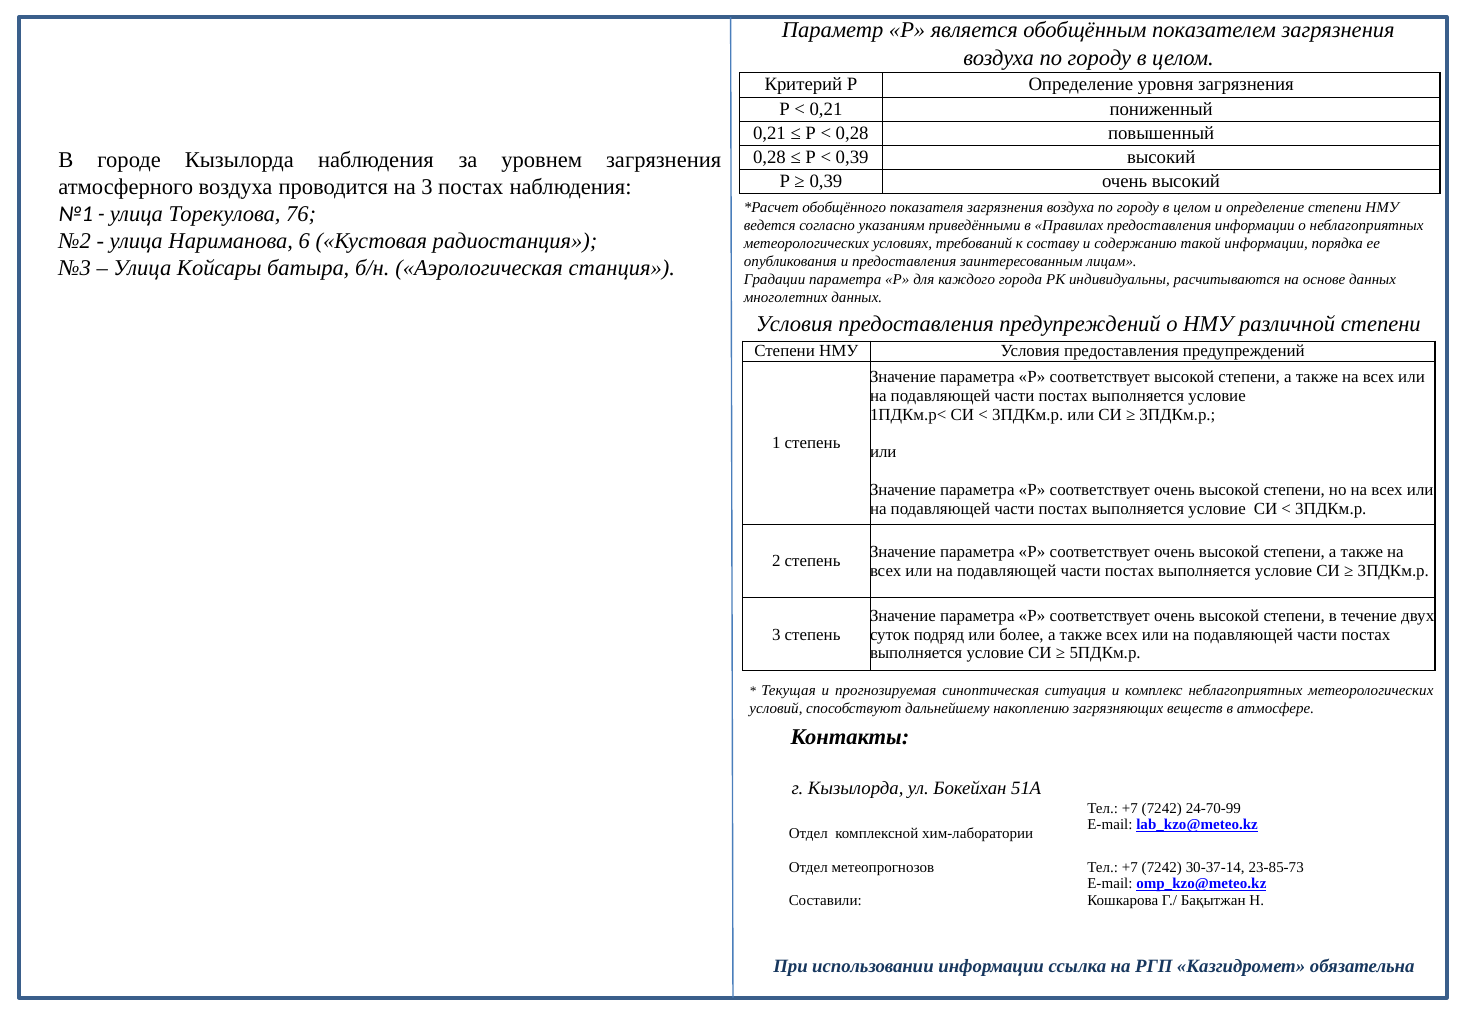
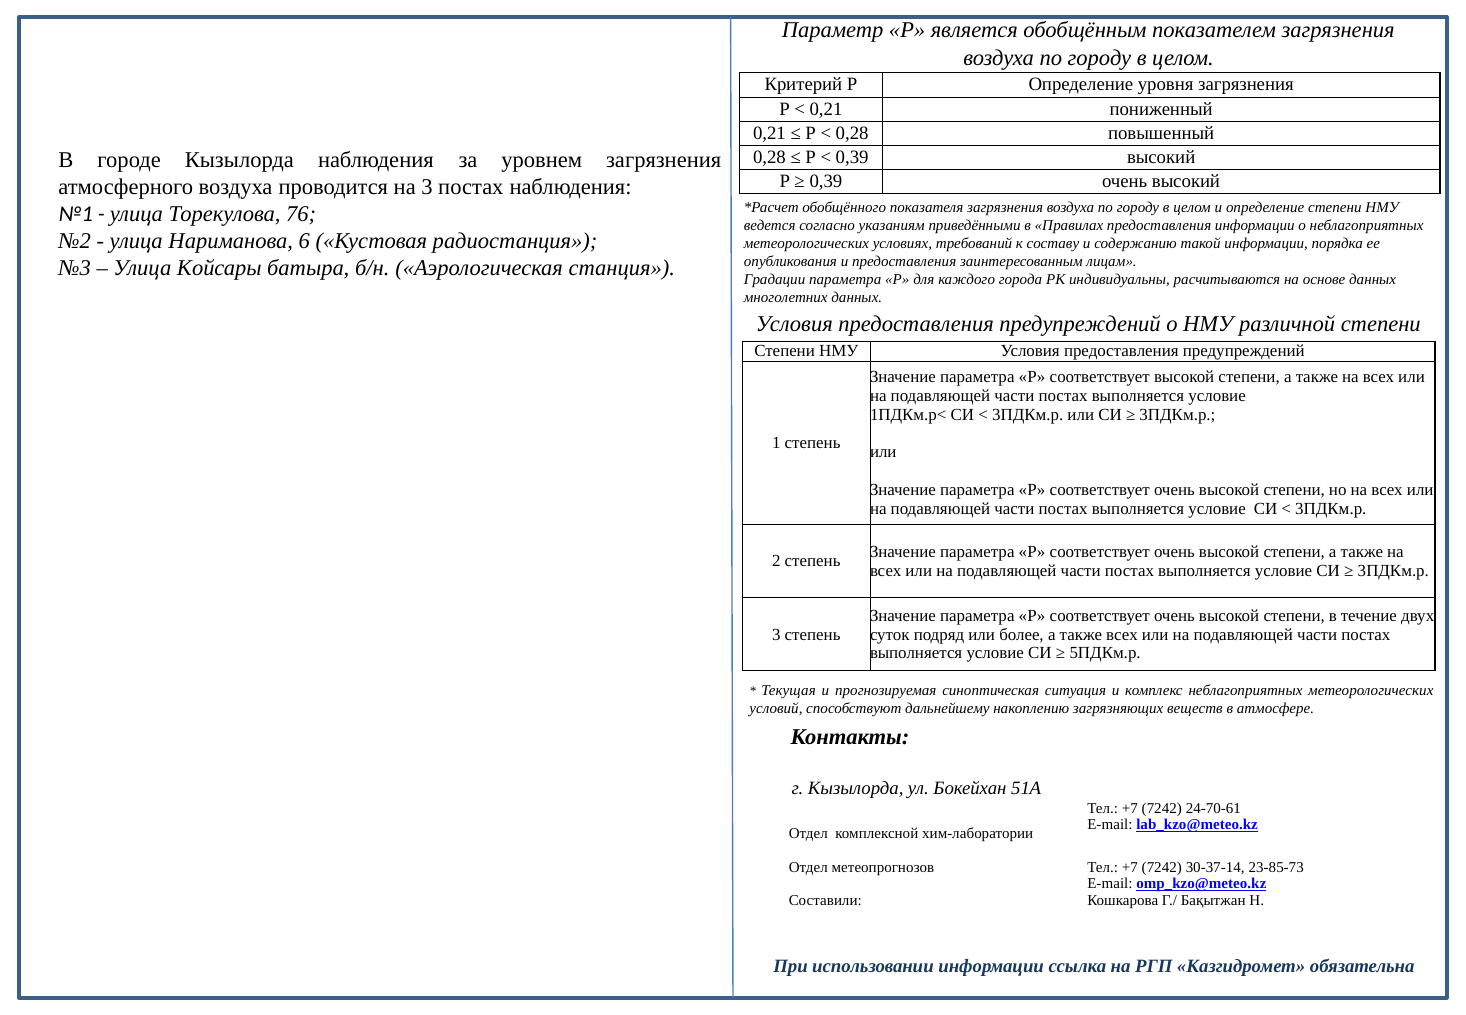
24-70-99: 24-70-99 -> 24-70-61
